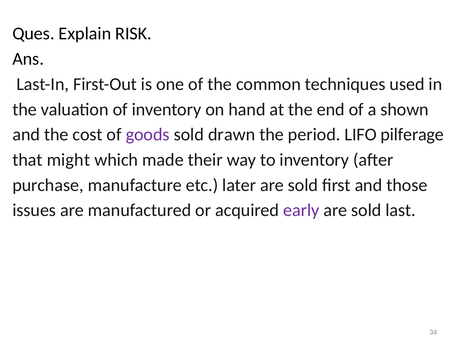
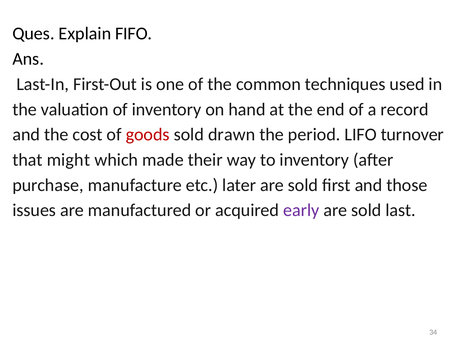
RISK: RISK -> FIFO
shown: shown -> record
goods colour: purple -> red
pilferage: pilferage -> turnover
